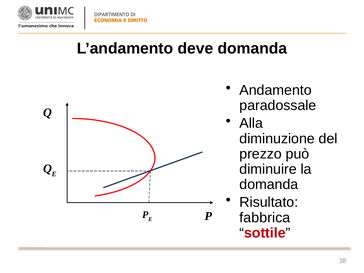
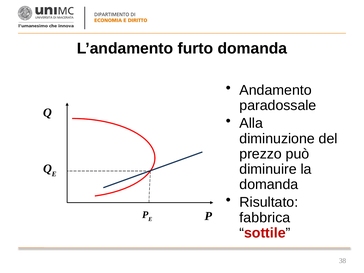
deve: deve -> furto
